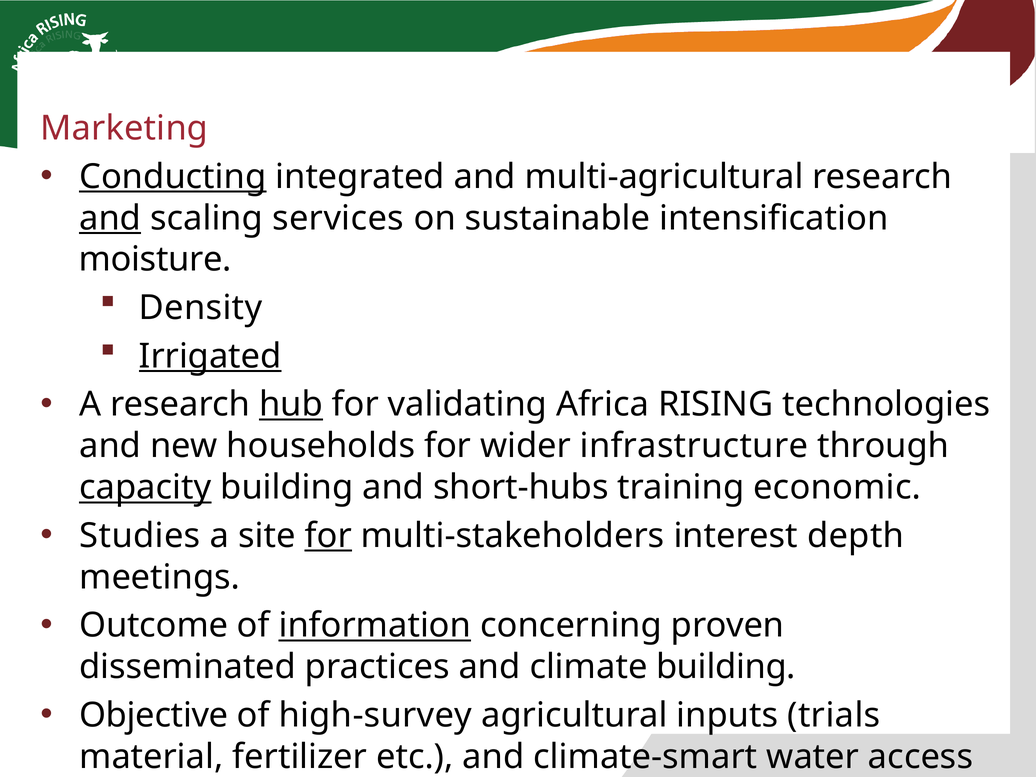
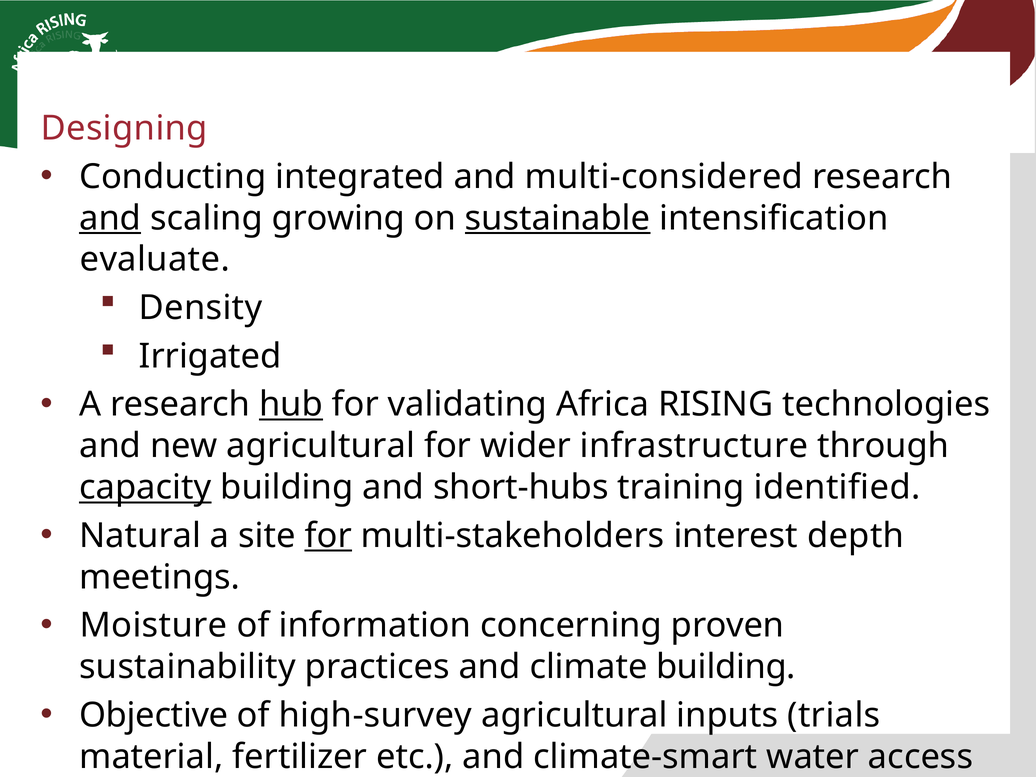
Marketing: Marketing -> Designing
Conducting underline: present -> none
multi-agricultural: multi-agricultural -> multi-considered
services: services -> growing
sustainable underline: none -> present
moisture: moisture -> evaluate
Irrigated underline: present -> none
new households: households -> agricultural
economic: economic -> identified
Studies: Studies -> Natural
Outcome: Outcome -> Moisture
information underline: present -> none
disseminated: disseminated -> sustainability
